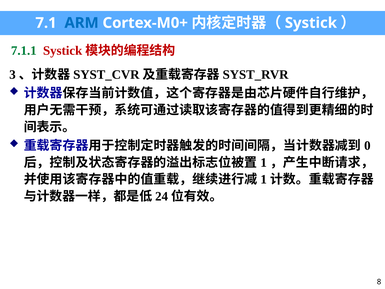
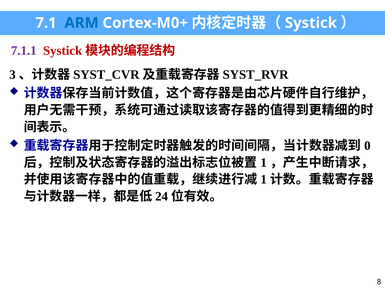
7.1.1 colour: green -> purple
